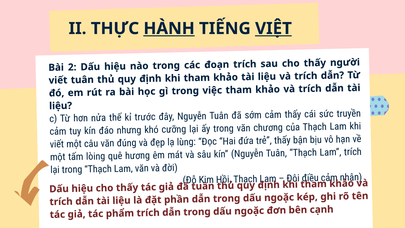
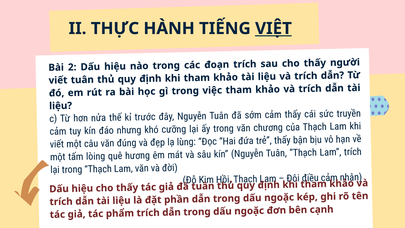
HÀNH underline: present -> none
